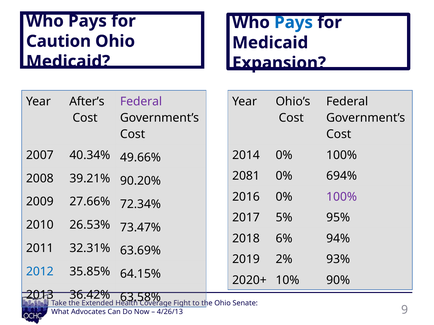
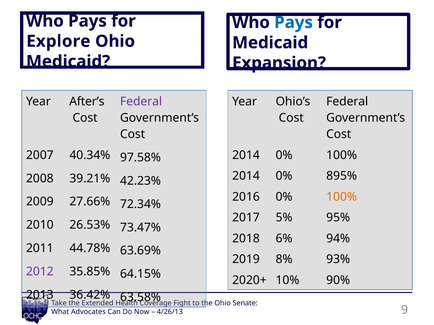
Caution: Caution -> Explore
49.66%: 49.66% -> 97.58%
2081 at (246, 176): 2081 -> 2014
694%: 694% -> 895%
90.20%: 90.20% -> 42.23%
100% at (342, 197) colour: purple -> orange
32.31%: 32.31% -> 44.78%
2%: 2% -> 8%
2012 colour: blue -> purple
